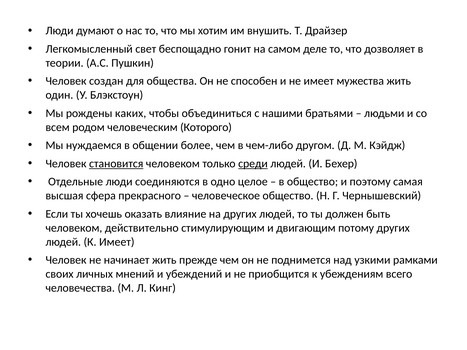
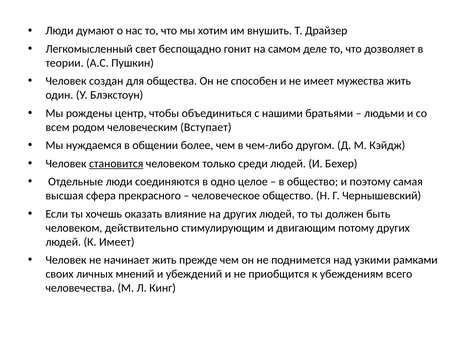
каких: каких -> центр
Которого: Которого -> Вступает
среди underline: present -> none
